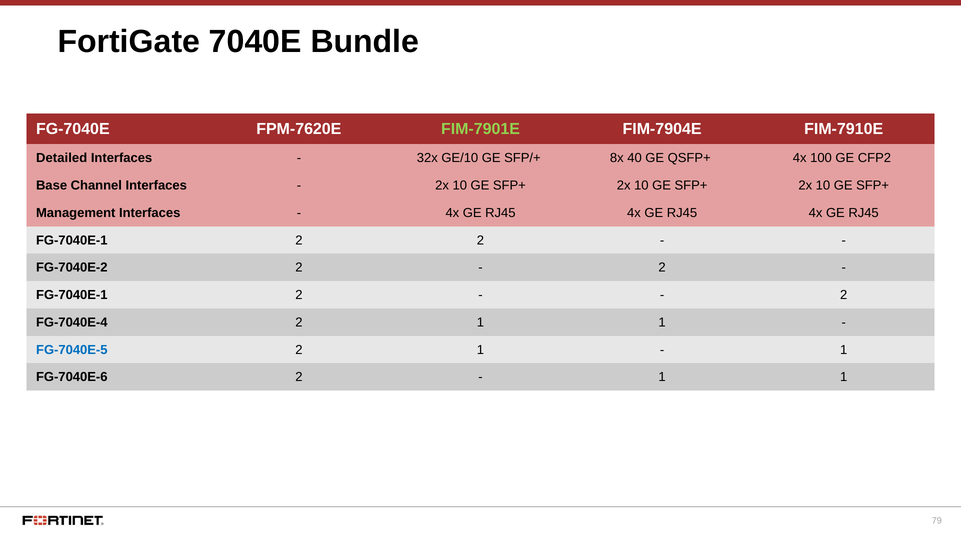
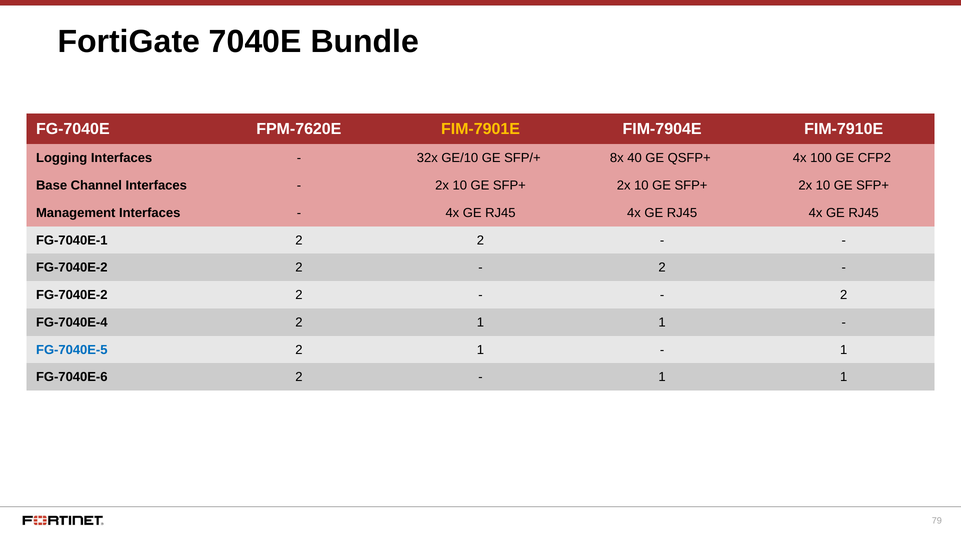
FIM-7901E colour: light green -> yellow
Detailed: Detailed -> Logging
FG-7040E-1 at (72, 295): FG-7040E-1 -> FG-7040E-2
